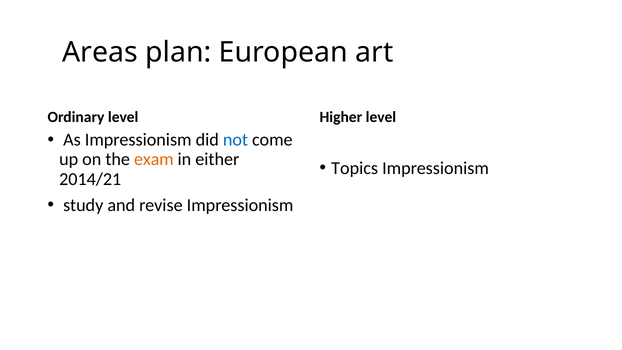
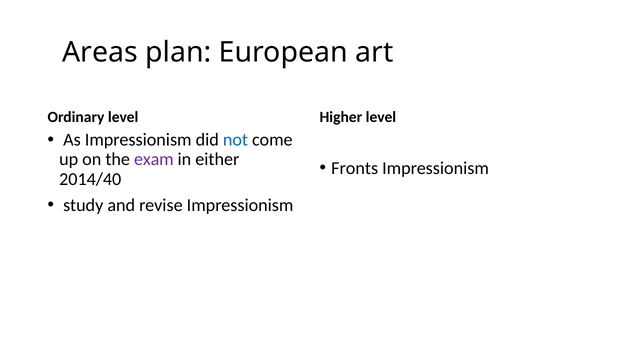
exam colour: orange -> purple
Topics: Topics -> Fronts
2014/21: 2014/21 -> 2014/40
